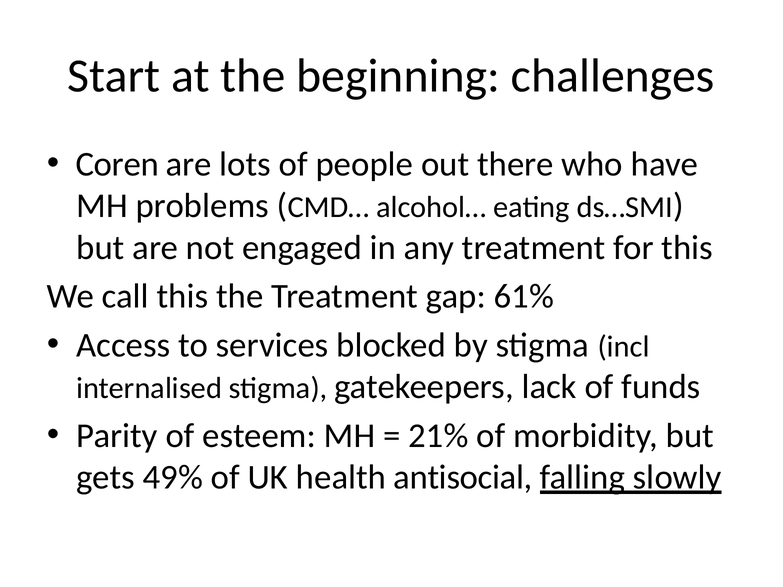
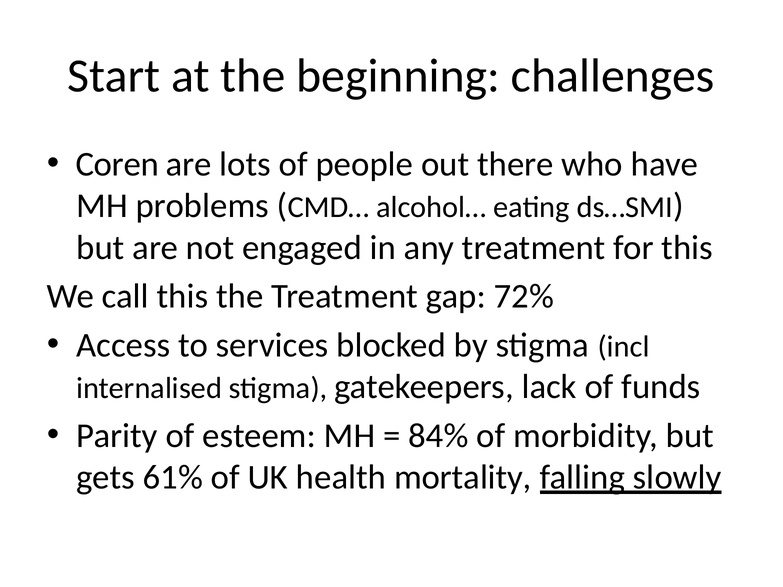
61%: 61% -> 72%
21%: 21% -> 84%
49%: 49% -> 61%
antisocial: antisocial -> mortality
